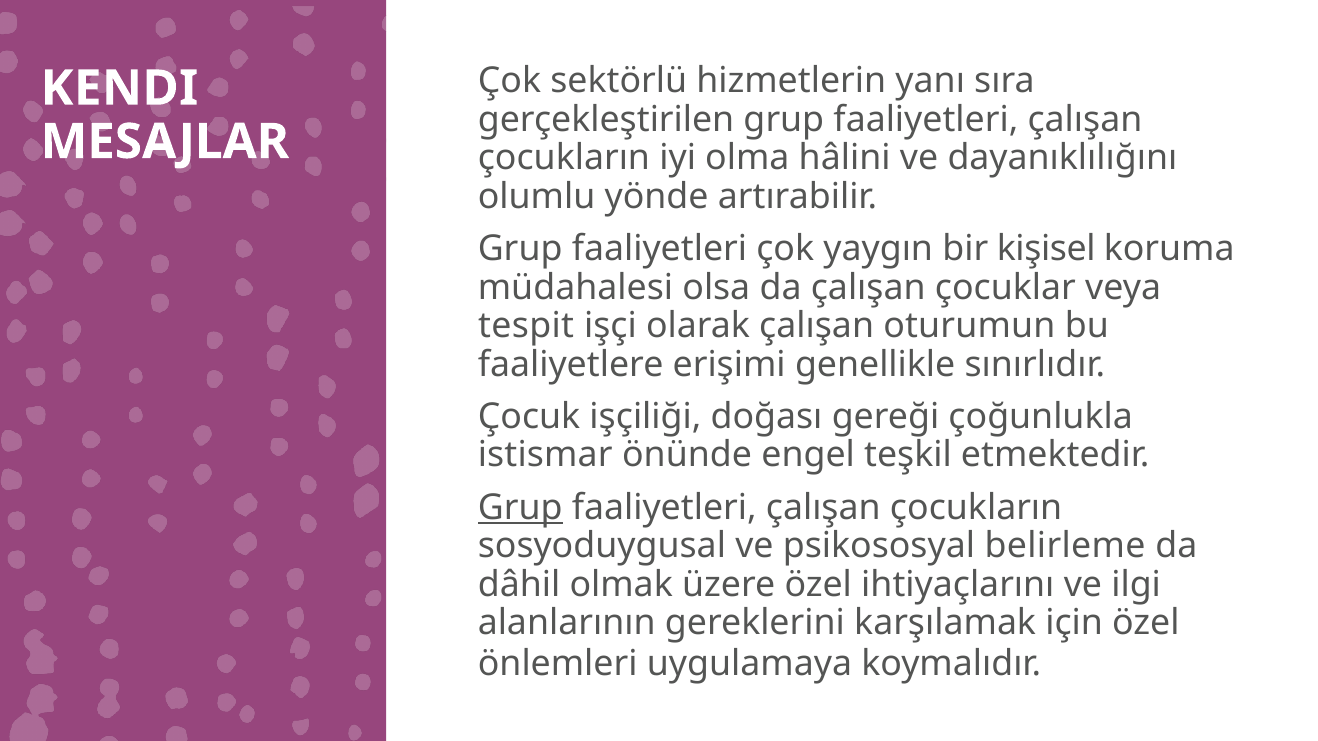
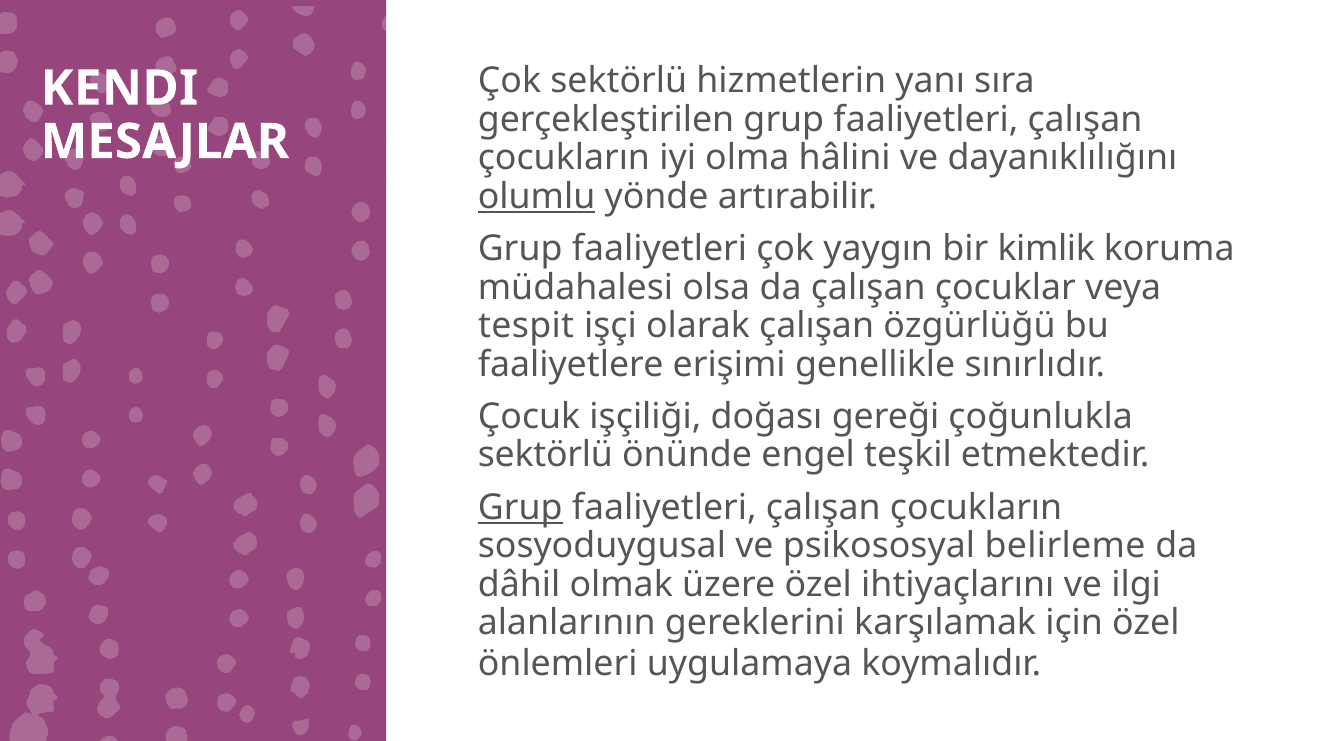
olumlu underline: none -> present
kişisel: kişisel -> kimlik
oturumun: oturumun -> özgürlüğü
istismar at (545, 455): istismar -> sektörlü
